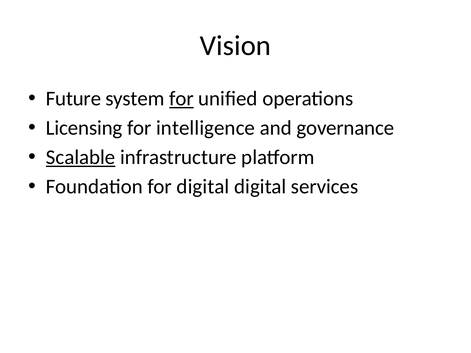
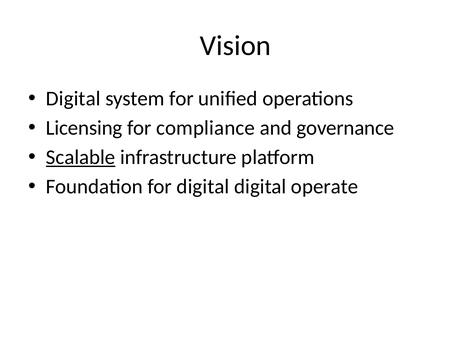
Future at (73, 99): Future -> Digital
for at (181, 99) underline: present -> none
intelligence: intelligence -> compliance
services: services -> operate
